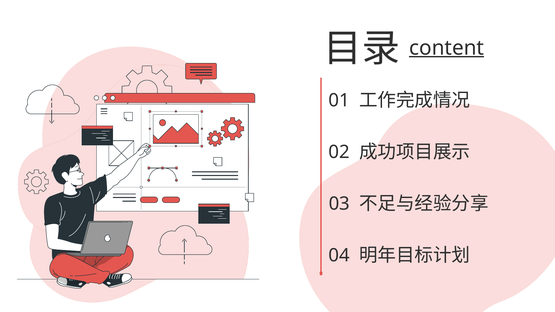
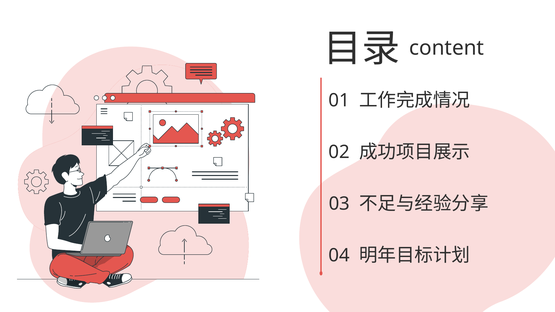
content underline: present -> none
